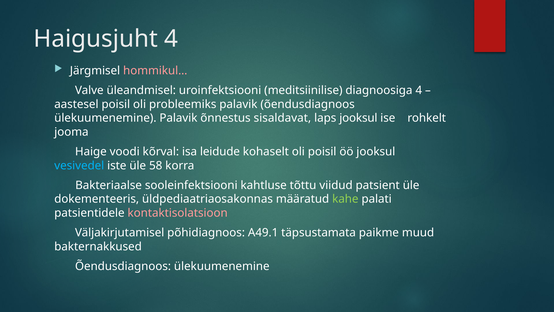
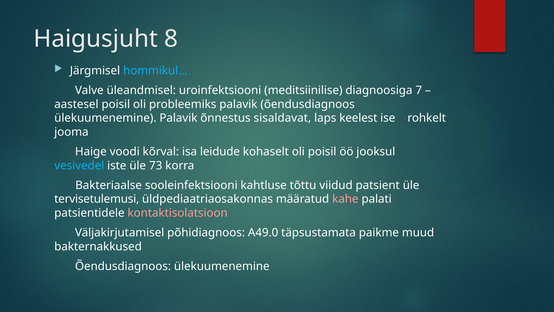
Haigusjuht 4: 4 -> 8
hommikul… colour: pink -> light blue
diagnoosiga 4: 4 -> 7
laps jooksul: jooksul -> keelest
58: 58 -> 73
dokementeeris: dokementeeris -> tervisetulemusi
kahe colour: light green -> pink
A49.1: A49.1 -> A49.0
